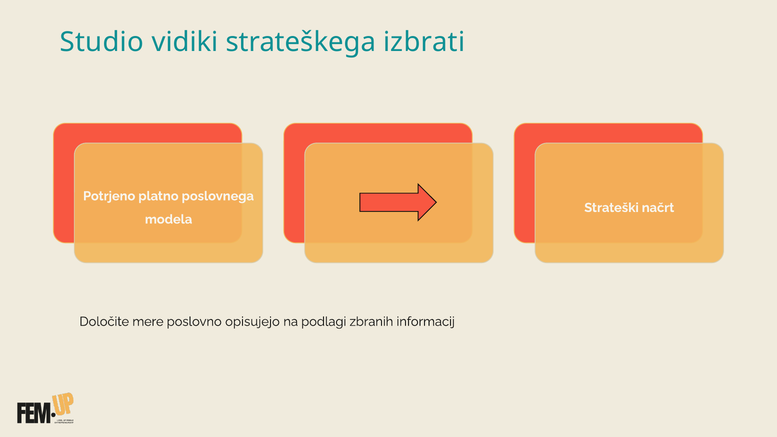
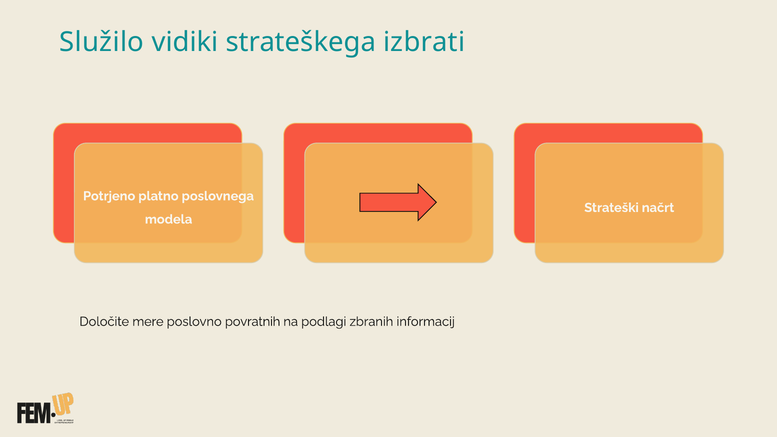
Studio: Studio -> Služilo
opisujejo: opisujejo -> povratnih
